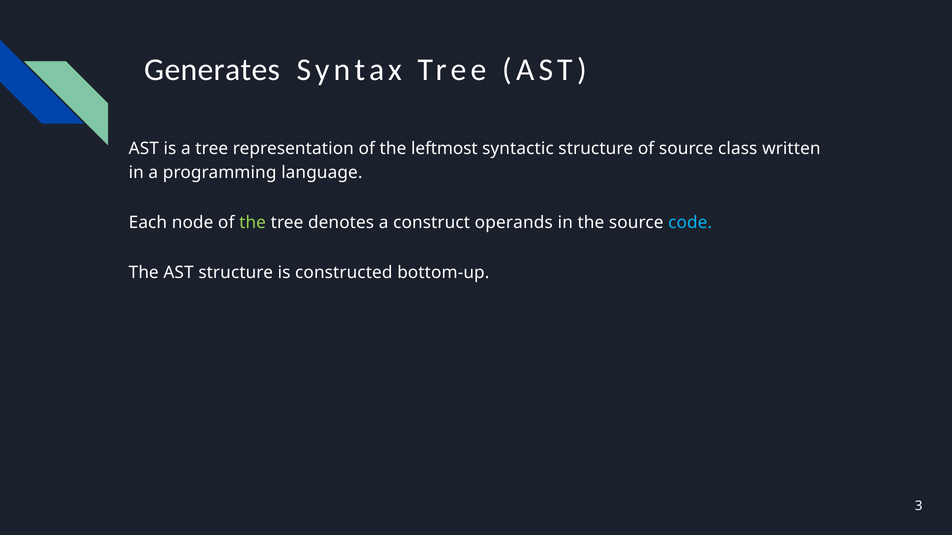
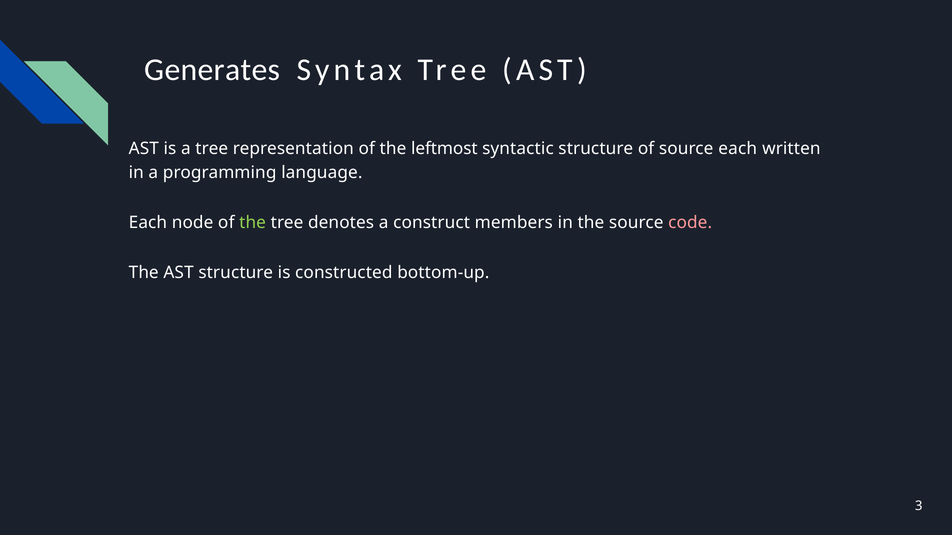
source class: class -> each
operands: operands -> members
code colour: light blue -> pink
